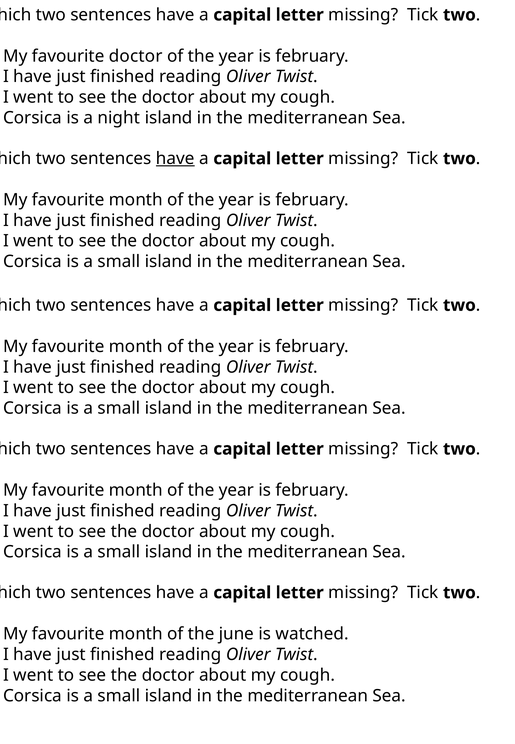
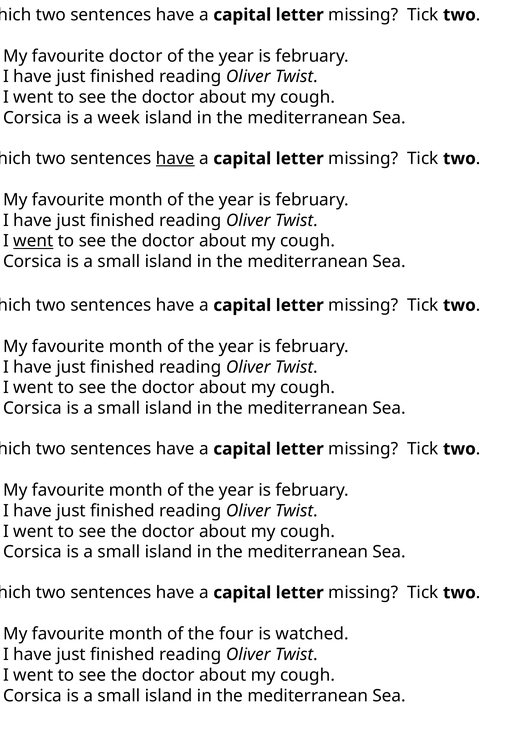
night: night -> week
went at (33, 241) underline: none -> present
june: june -> four
